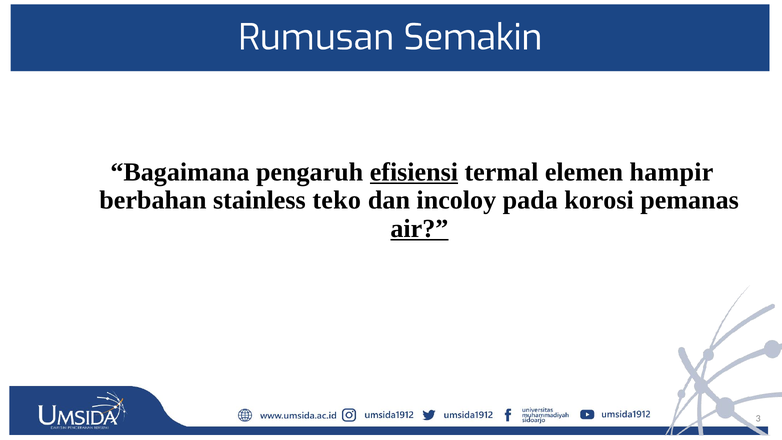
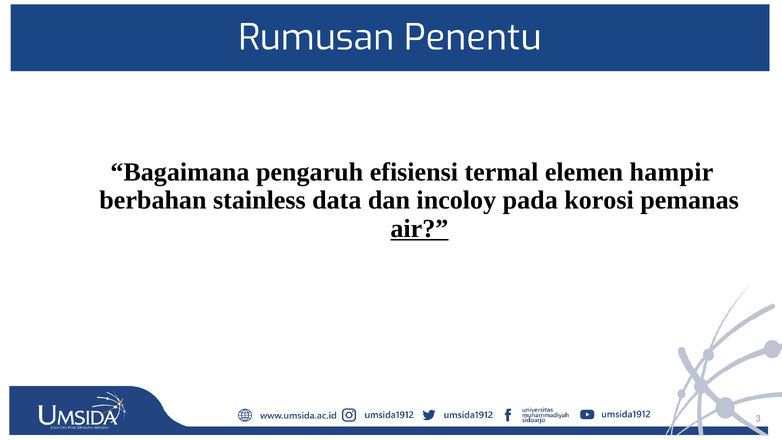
Semakin: Semakin -> Penentu
efisiensi underline: present -> none
teko: teko -> data
